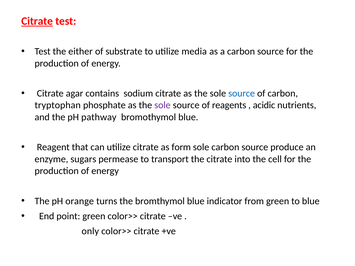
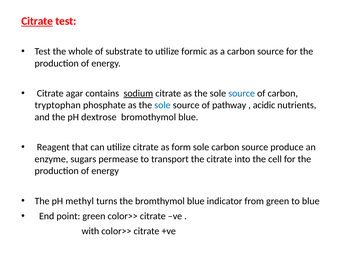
either: either -> whole
media: media -> formic
sodium underline: none -> present
sole at (162, 105) colour: purple -> blue
reagents: reagents -> pathway
pathway: pathway -> dextrose
orange: orange -> methyl
only: only -> with
